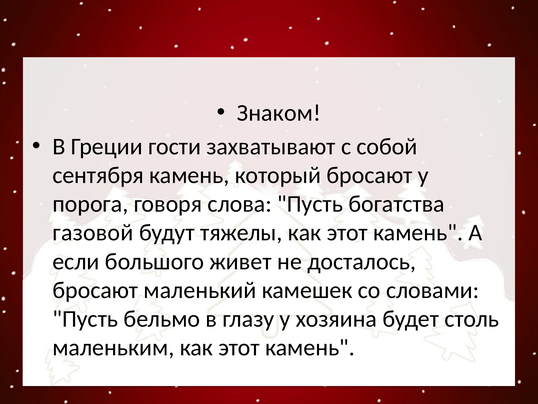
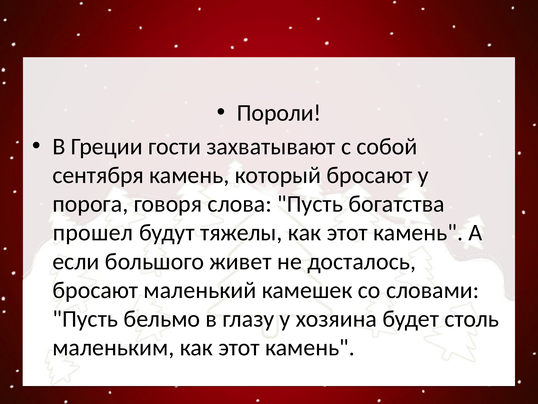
Знаком: Знаком -> Пороли
газовой: газовой -> прошел
